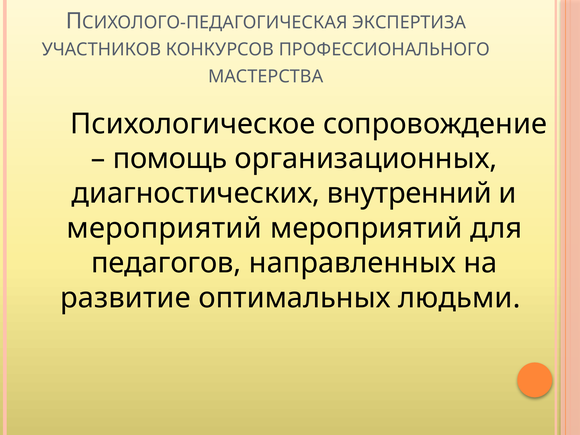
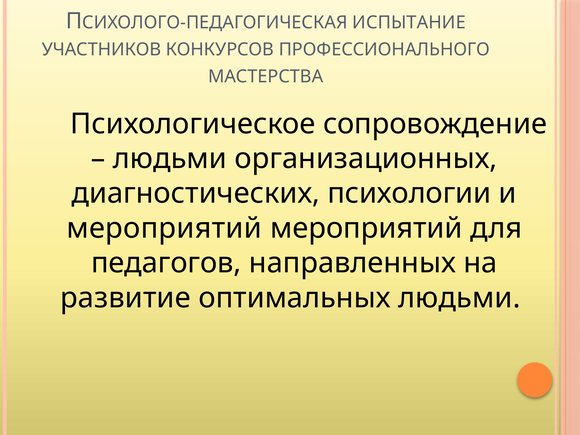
ЭКСПЕРТИЗА: ЭКСПЕРТИЗА -> ИСПЫТАНИЕ
помощь at (170, 159): помощь -> людьми
внутренний: внутренний -> психологии
